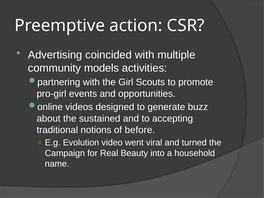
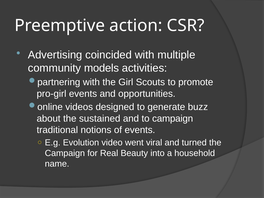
to accepting: accepting -> campaign
of before: before -> events
